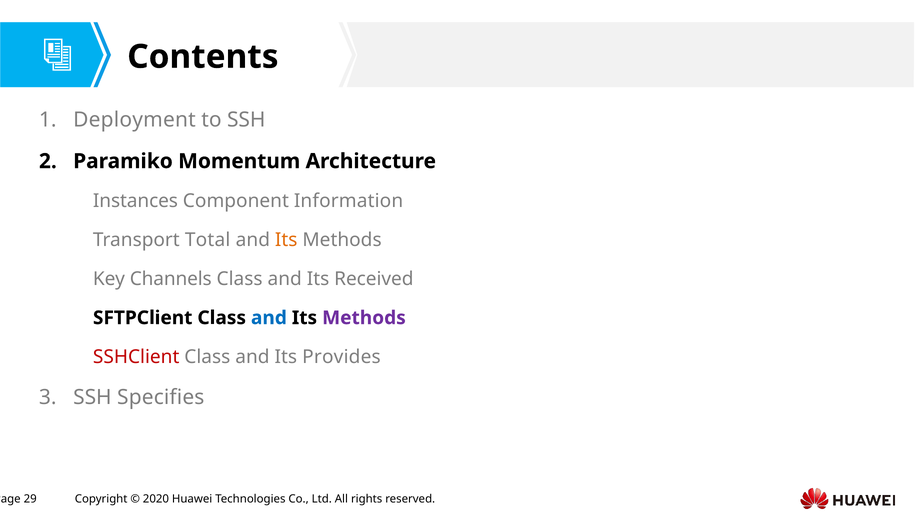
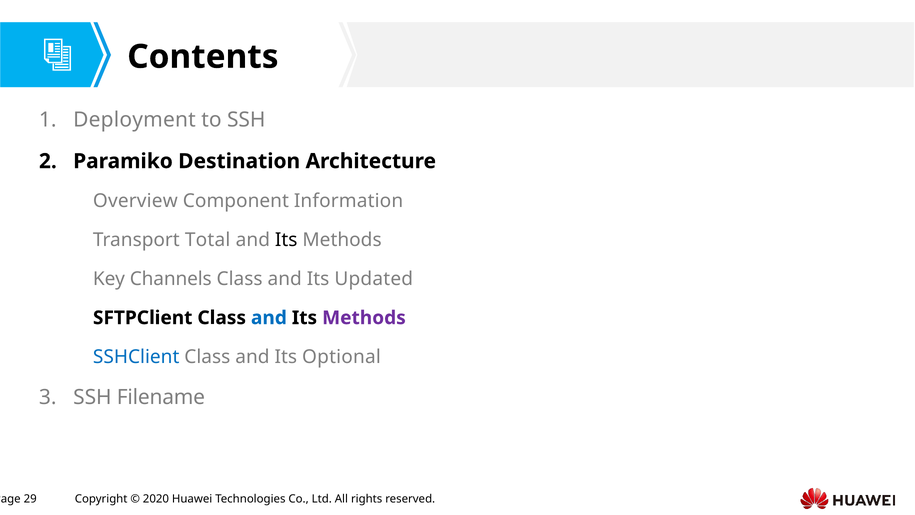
Momentum: Momentum -> Destination
Instances: Instances -> Overview
Its at (286, 240) colour: orange -> black
Received: Received -> Updated
SSHClient colour: red -> blue
Provides: Provides -> Optional
Specifies: Specifies -> Filename
